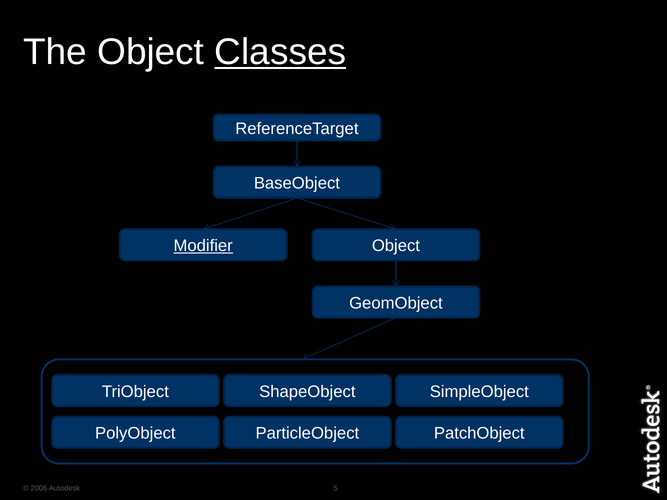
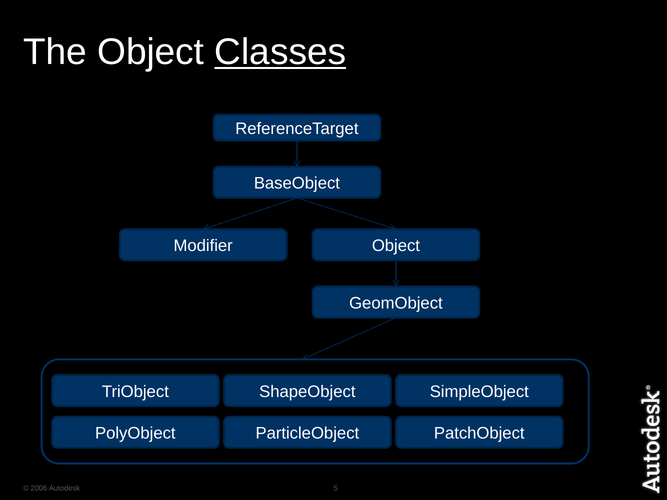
Modifier underline: present -> none
